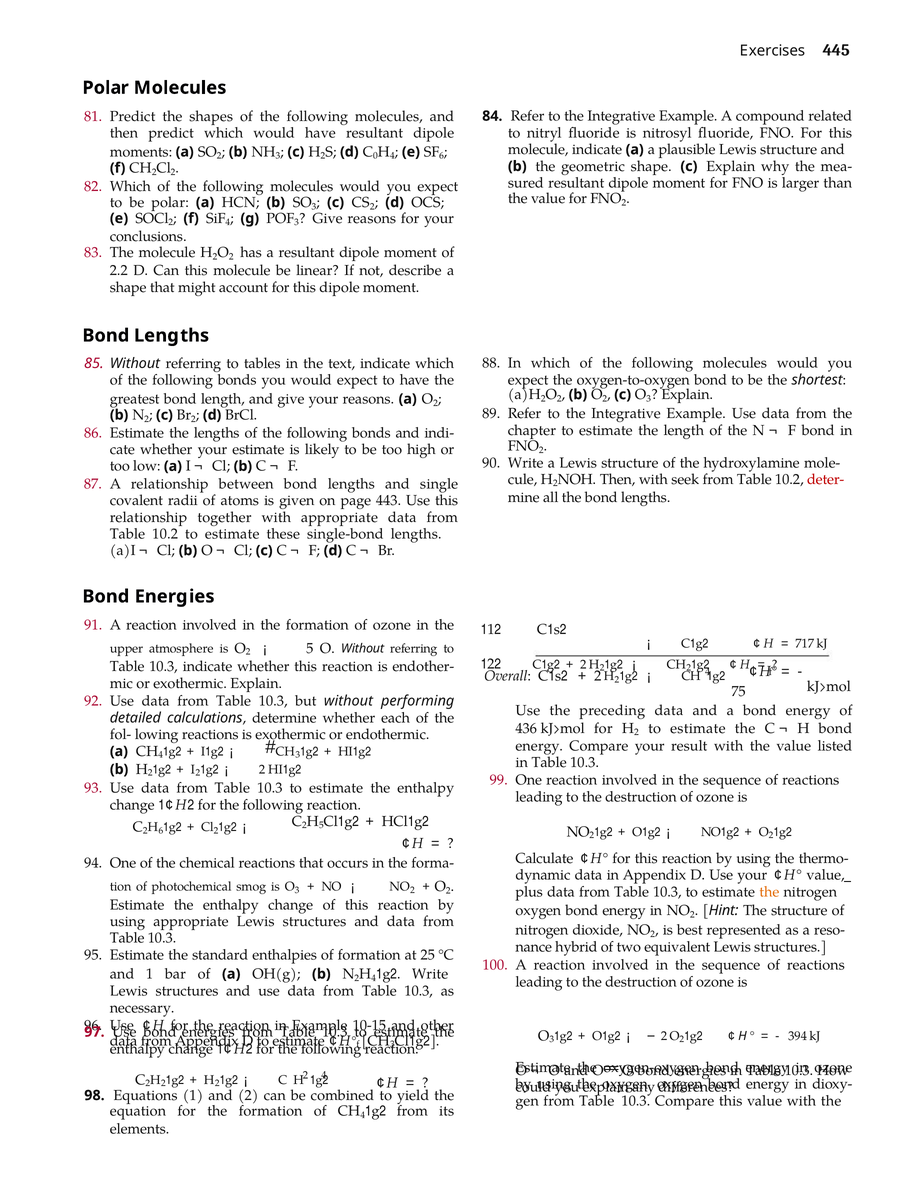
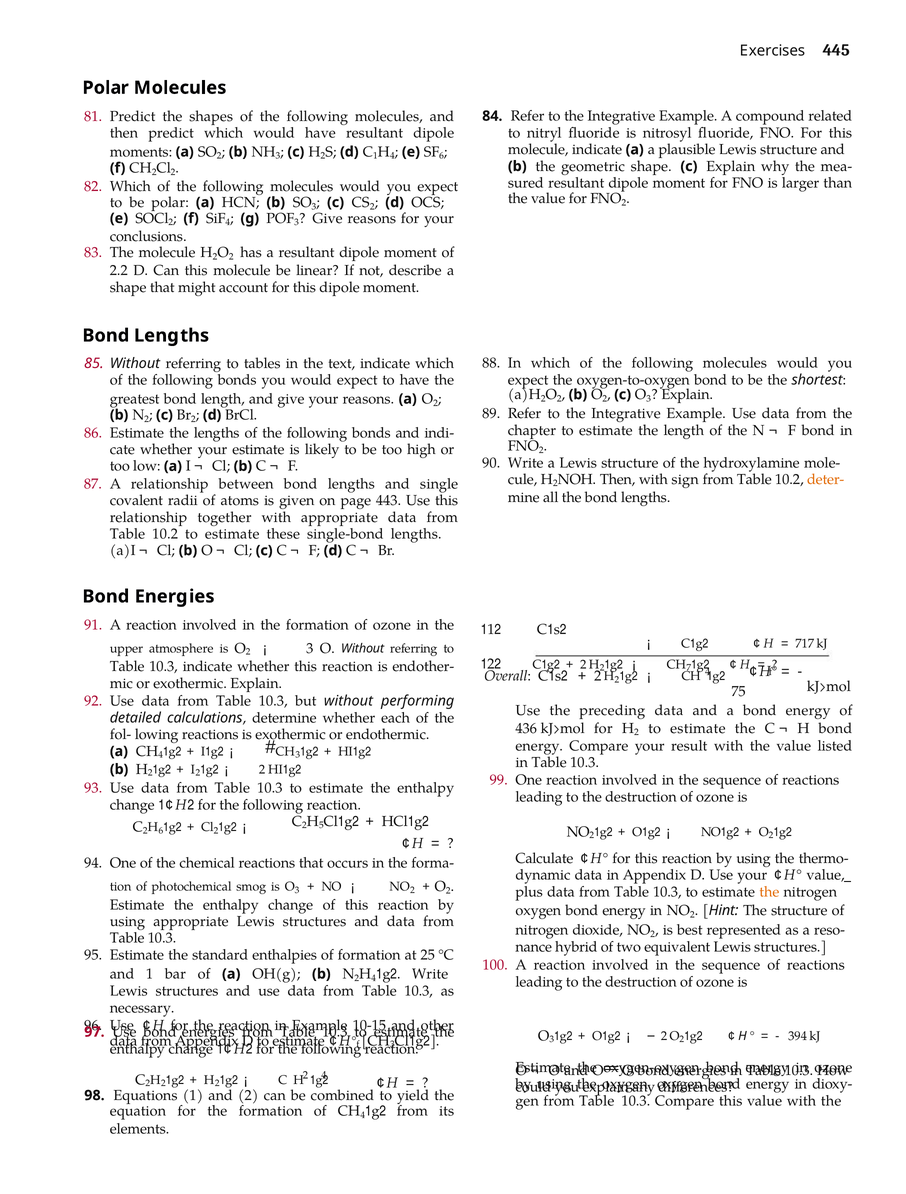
C 0: 0 -> 1
seek: seek -> sign
deter- colour: red -> orange
5 at (310, 648): 5 -> 3
2 at (689, 668): 2 -> 7
